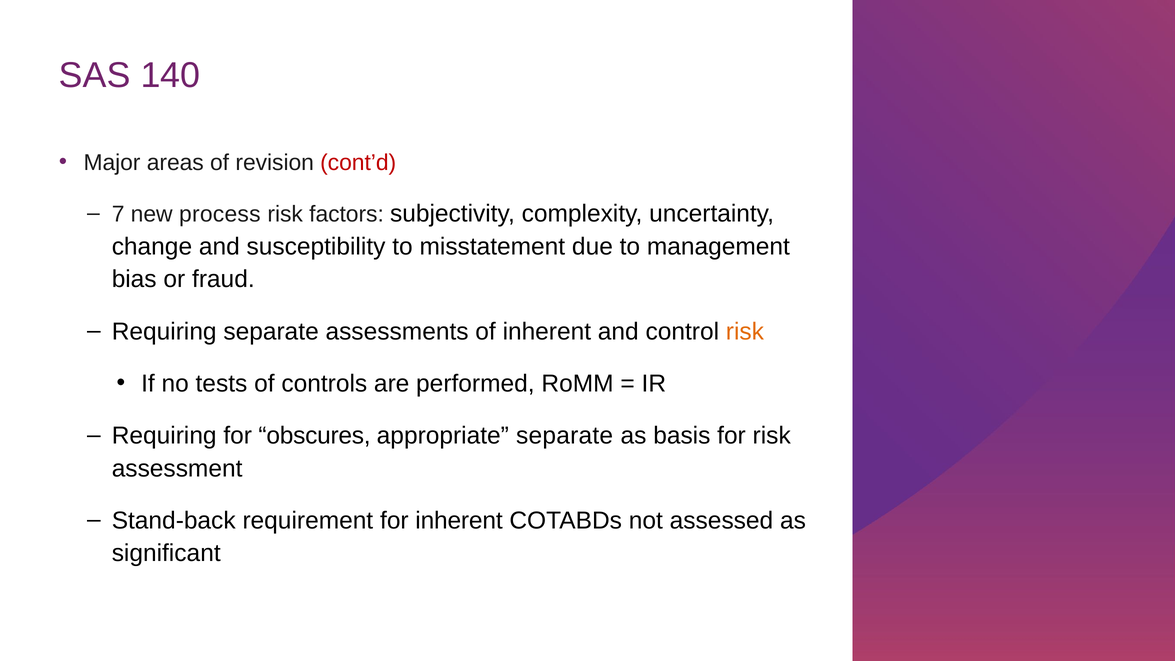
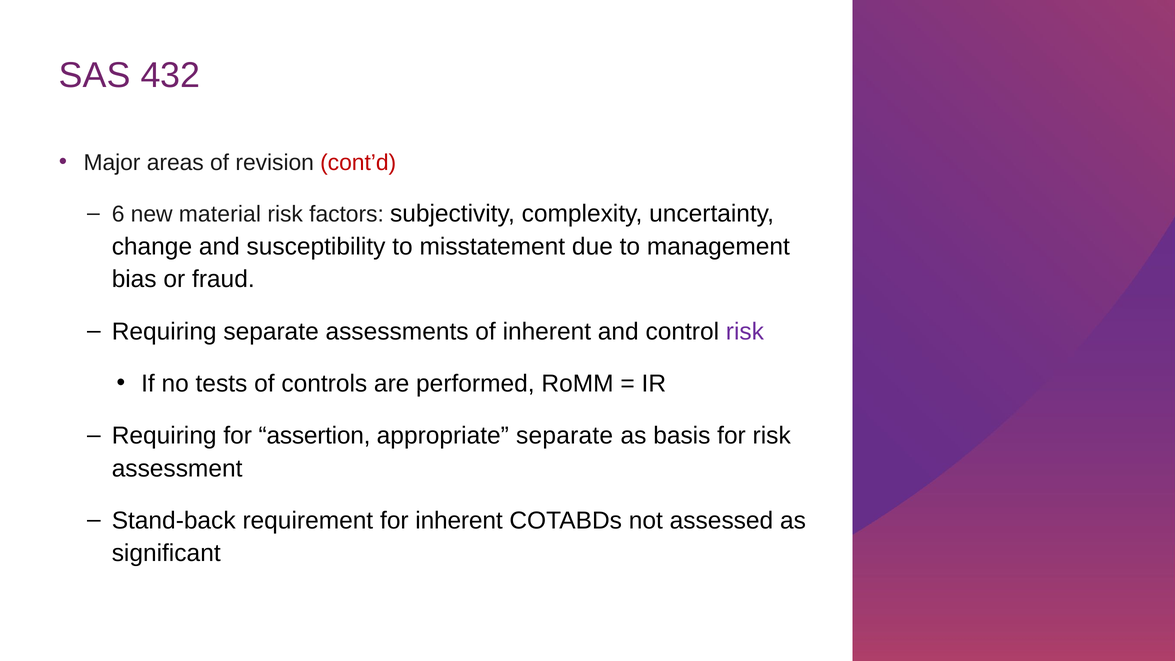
140: 140 -> 432
7: 7 -> 6
process: process -> material
risk at (745, 331) colour: orange -> purple
obscures: obscures -> assertion
